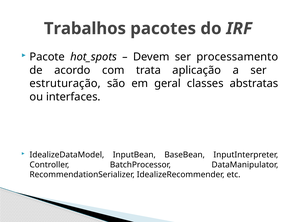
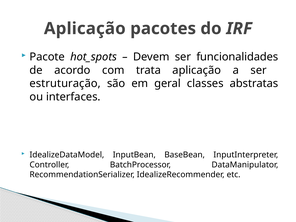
Trabalhos at (85, 29): Trabalhos -> Aplicação
processamento: processamento -> funcionalidades
